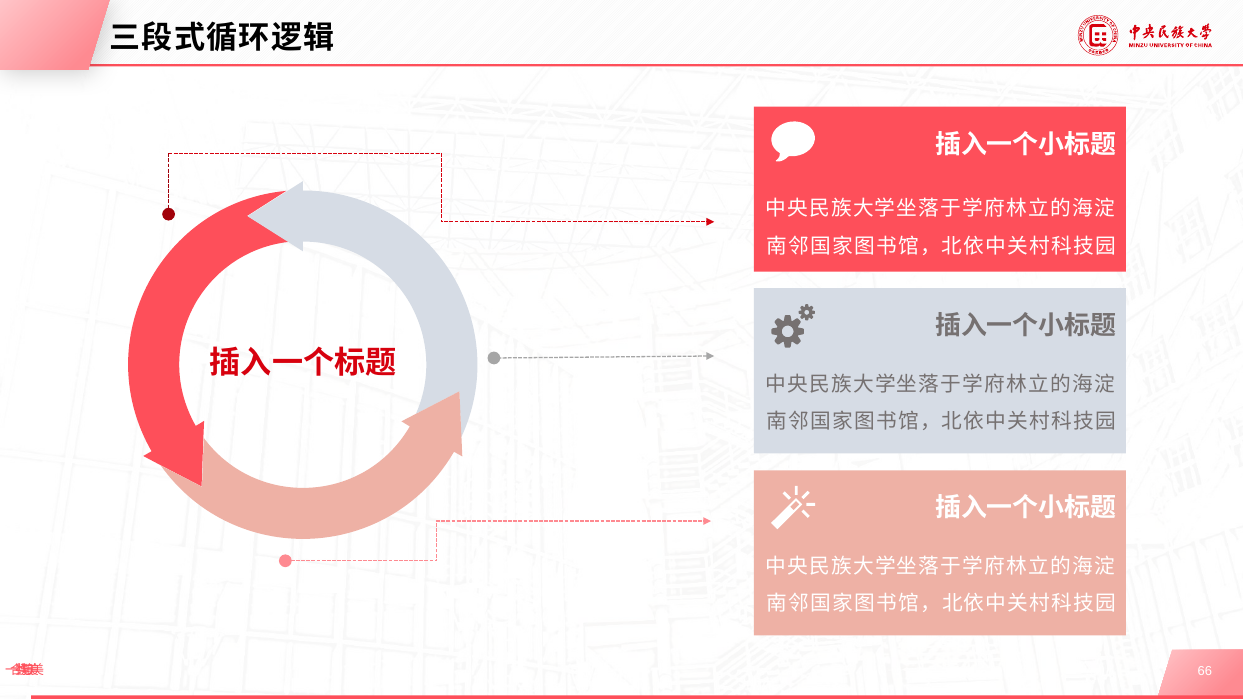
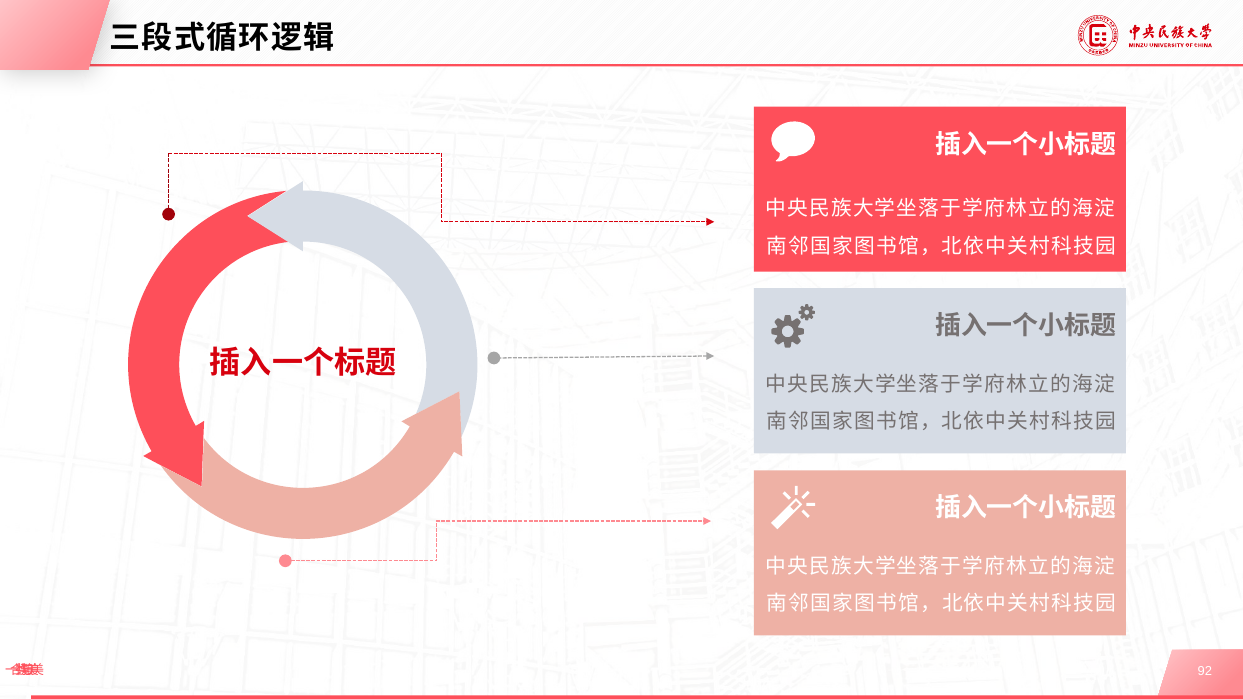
66: 66 -> 92
